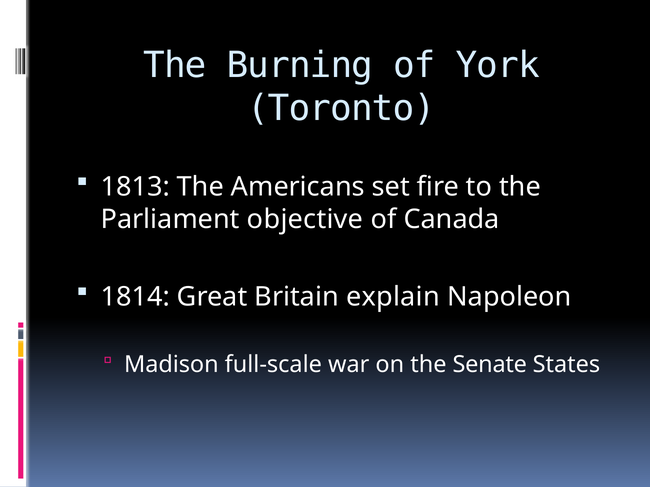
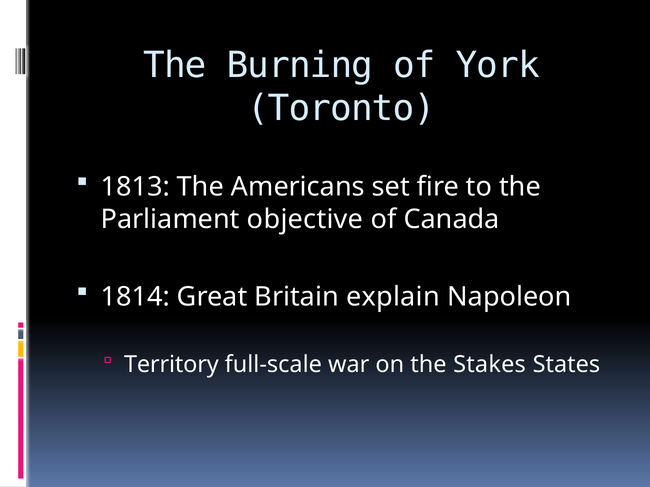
Madison: Madison -> Territory
Senate: Senate -> Stakes
